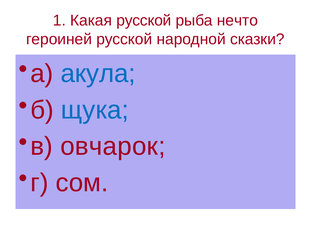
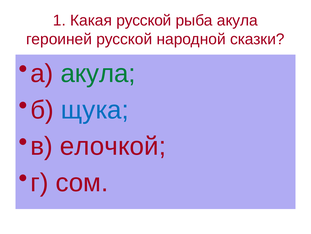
рыба нечто: нечто -> акула
акула at (98, 73) colour: blue -> green
овчарок: овчарок -> елочкой
